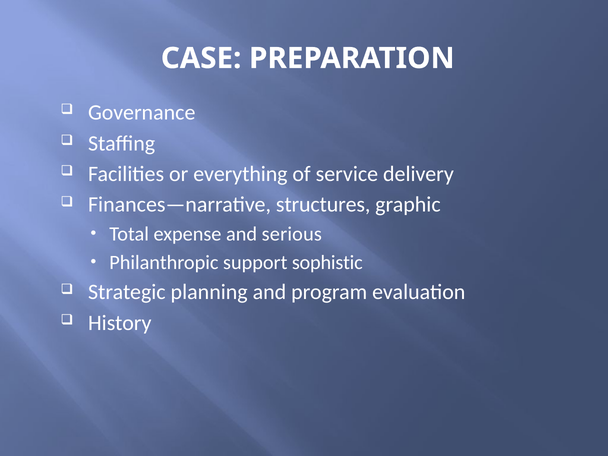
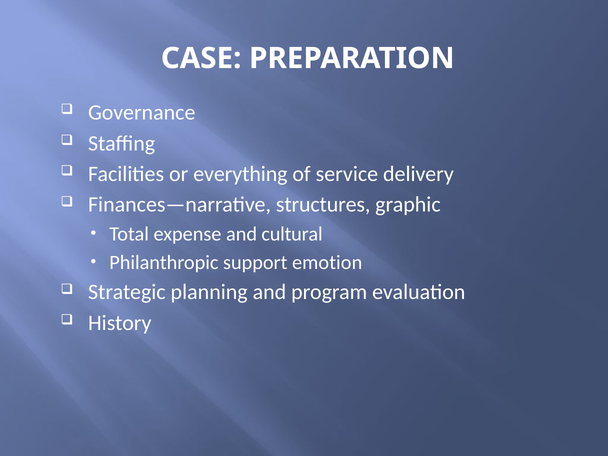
serious: serious -> cultural
sophistic: sophistic -> emotion
